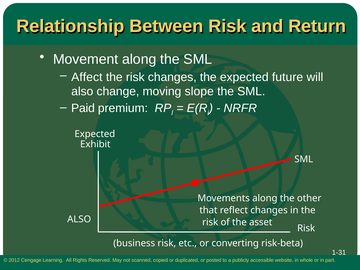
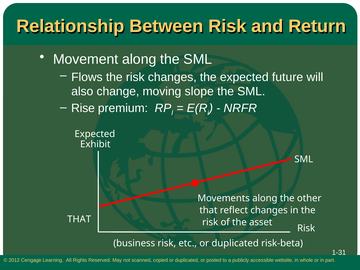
Affect: Affect -> Flows
Paid: Paid -> Rise
ALSO at (79, 219): ALSO -> THAT
etc or converting: converting -> duplicated
